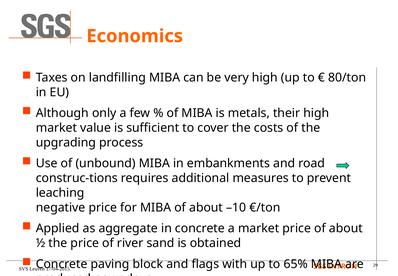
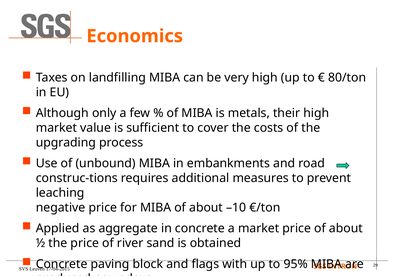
65%: 65% -> 95%
